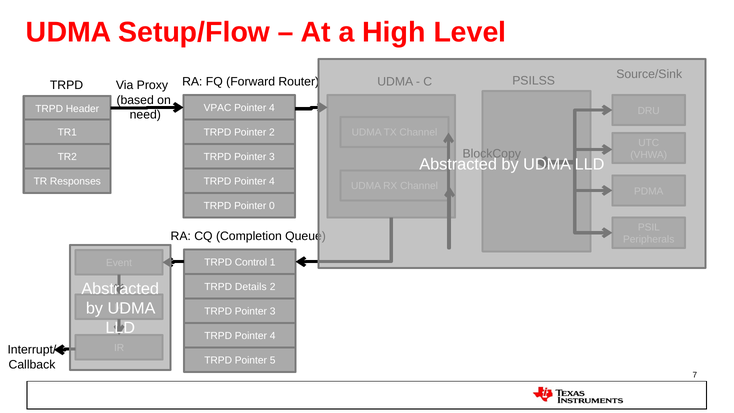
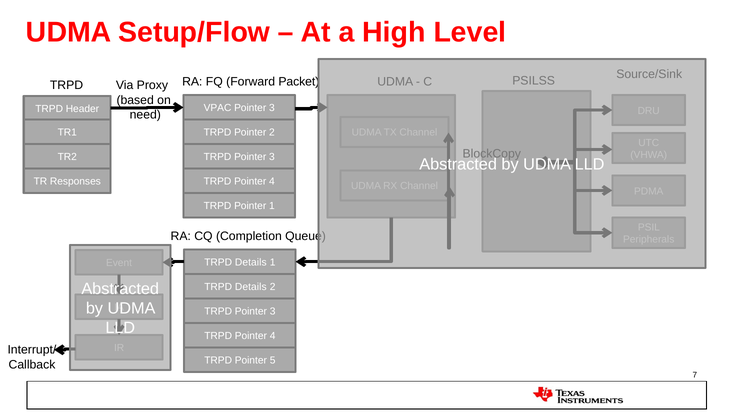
Router: Router -> Packet
4 at (272, 108): 4 -> 3
Pointer 0: 0 -> 1
Control at (251, 262): Control -> Details
